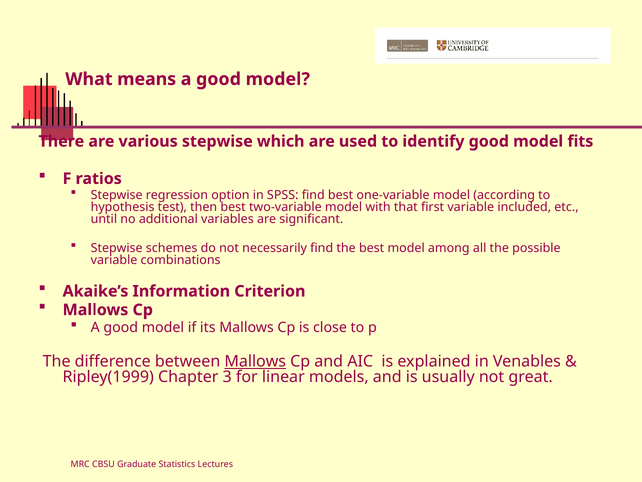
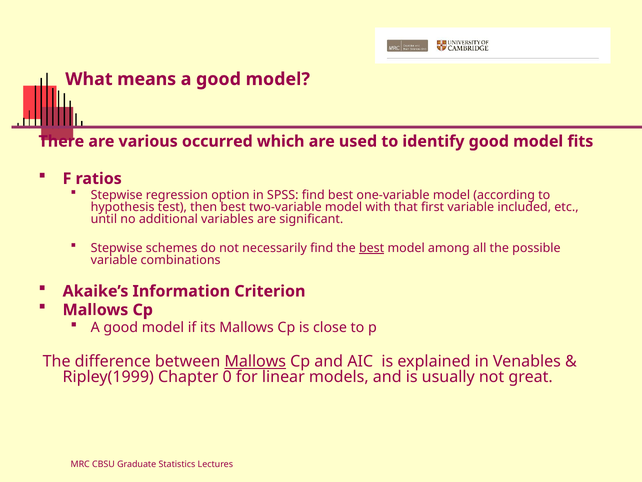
various stepwise: stepwise -> occurred
best at (372, 248) underline: none -> present
3: 3 -> 0
